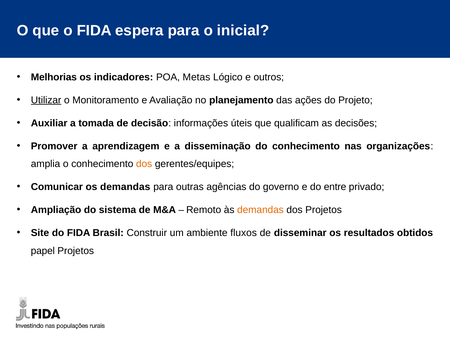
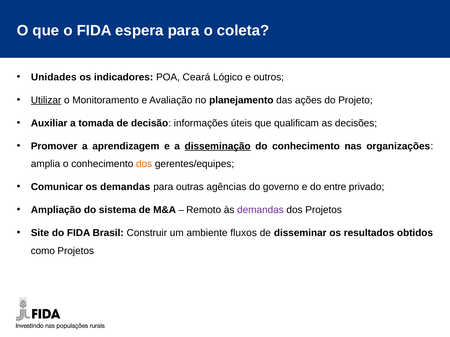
inicial: inicial -> coleta
Melhorias: Melhorias -> Unidades
Metas: Metas -> Ceará
disseminação underline: none -> present
demandas at (260, 210) colour: orange -> purple
papel: papel -> como
